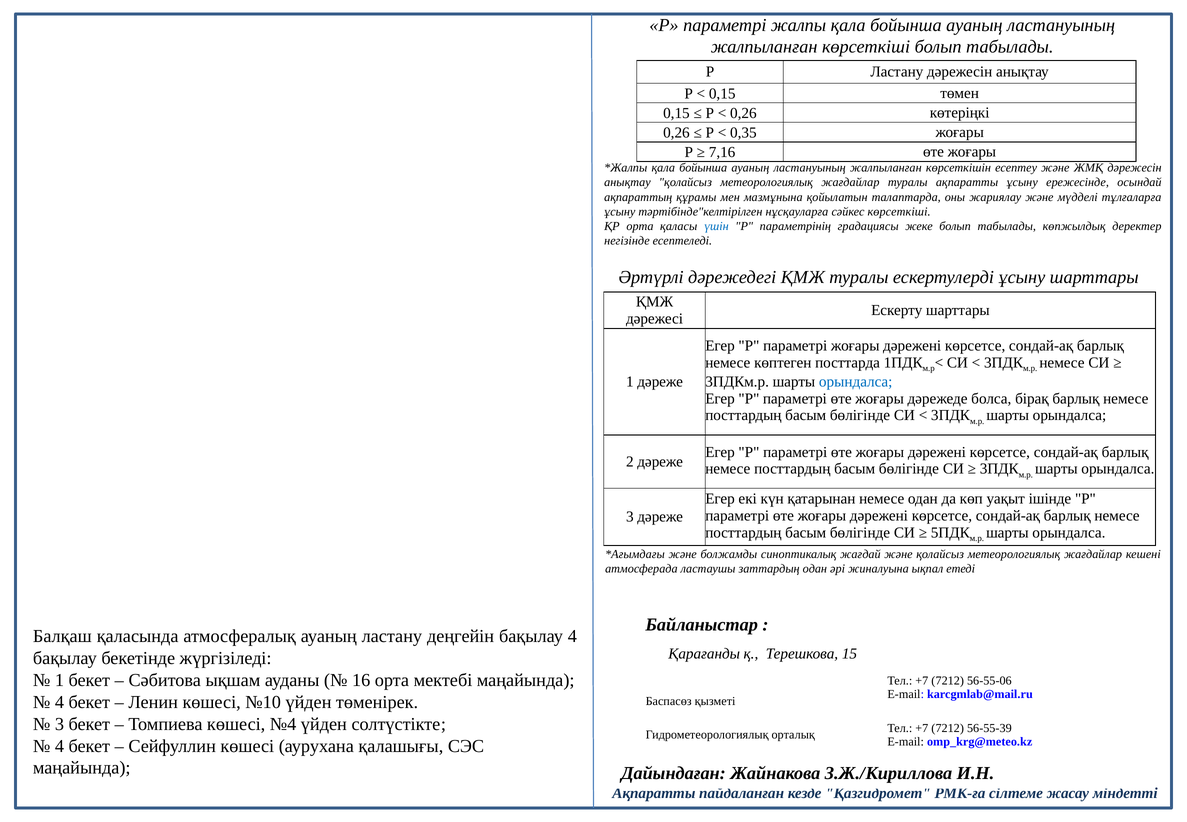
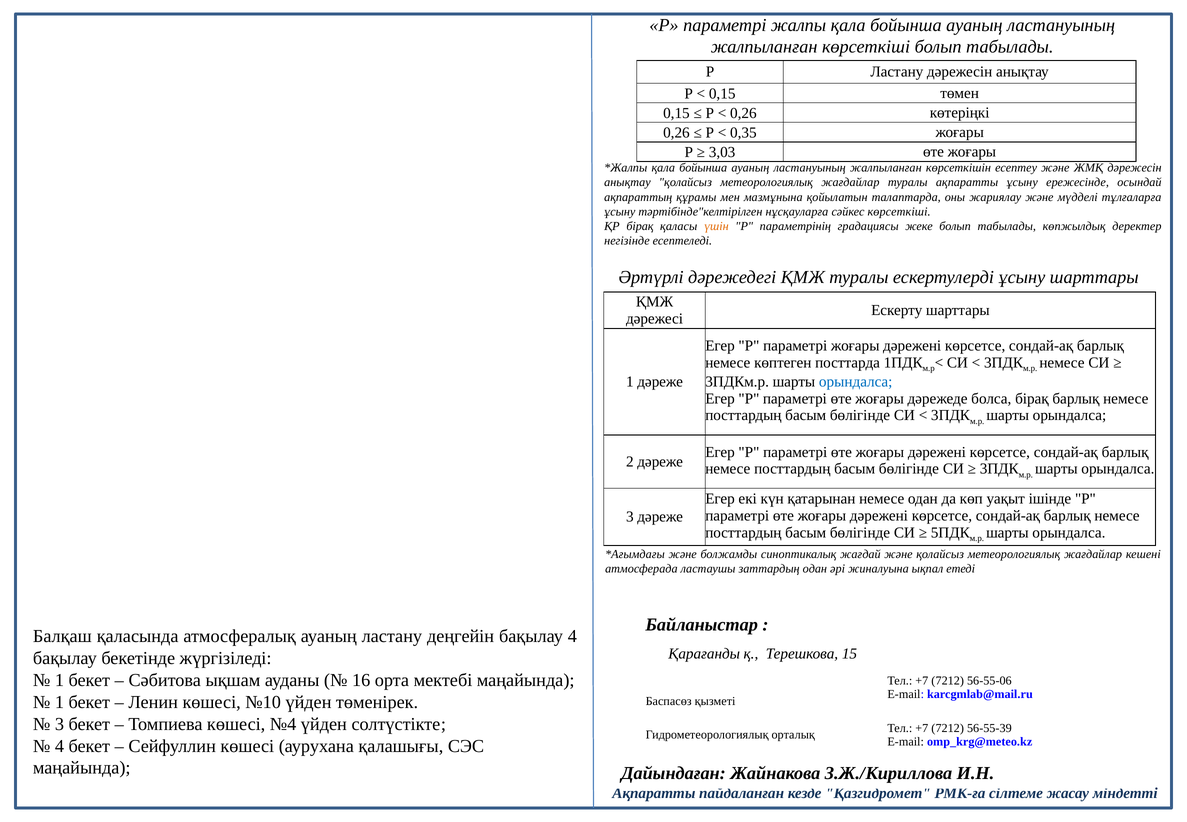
7,16: 7,16 -> 3,03
ҚР орта: орта -> бірақ
үшін colour: blue -> orange
4 at (59, 702): 4 -> 1
